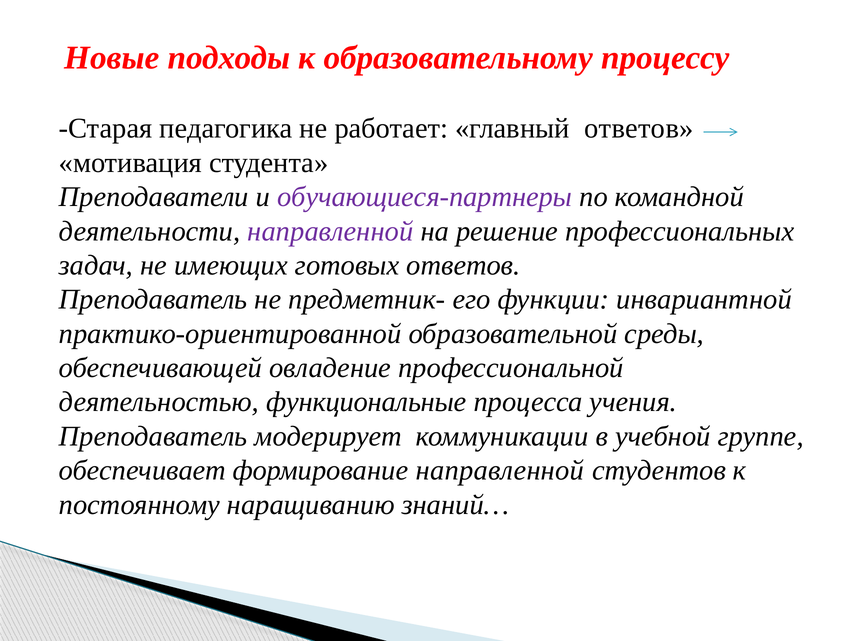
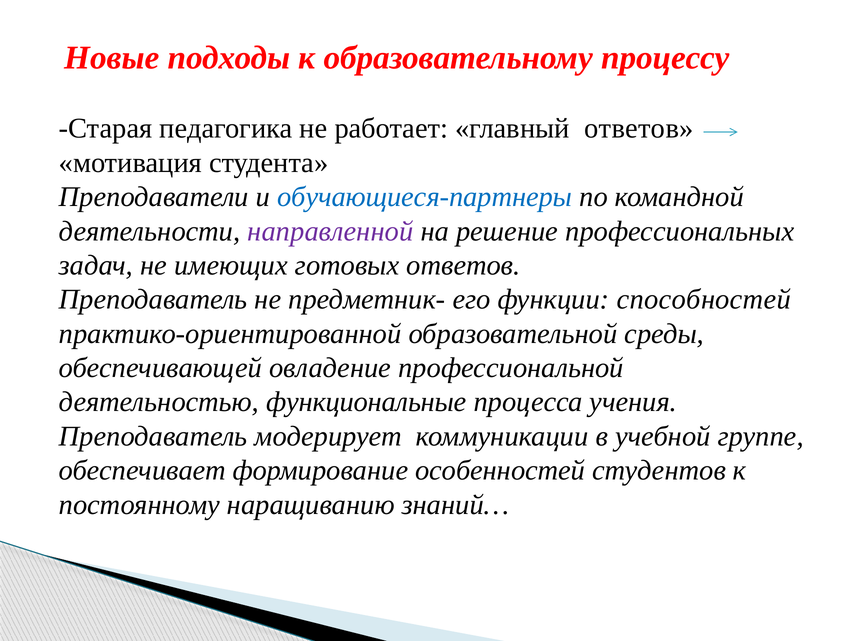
обучающиеся-партнеры colour: purple -> blue
инвариантной: инвариантной -> способностей
формирование направленной: направленной -> особенностей
